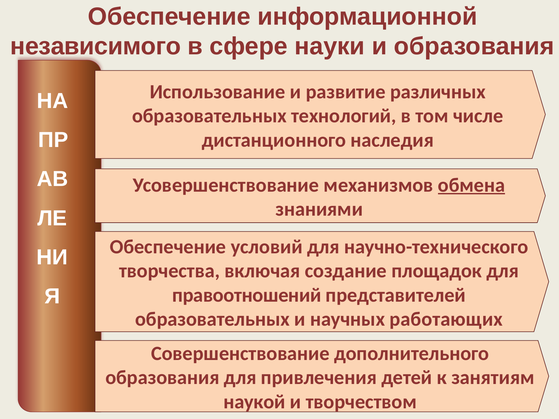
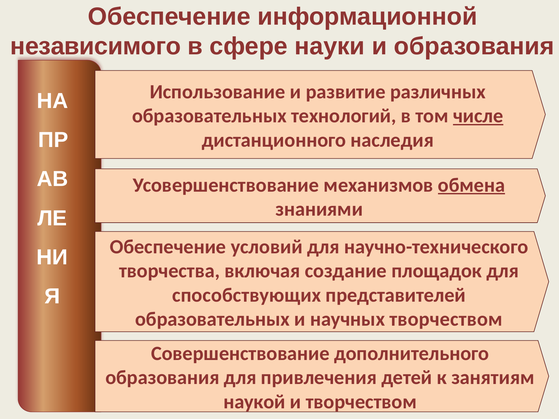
числе underline: none -> present
правоотношений: правоотношений -> способствующих
научных работающих: работающих -> творчеством
